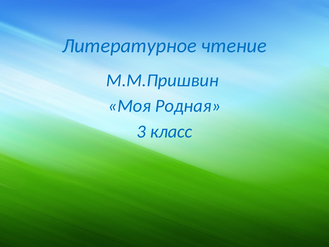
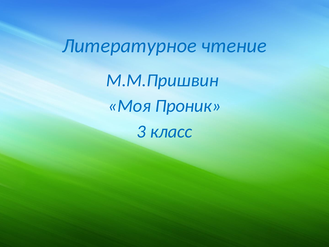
Родная: Родная -> Проник
